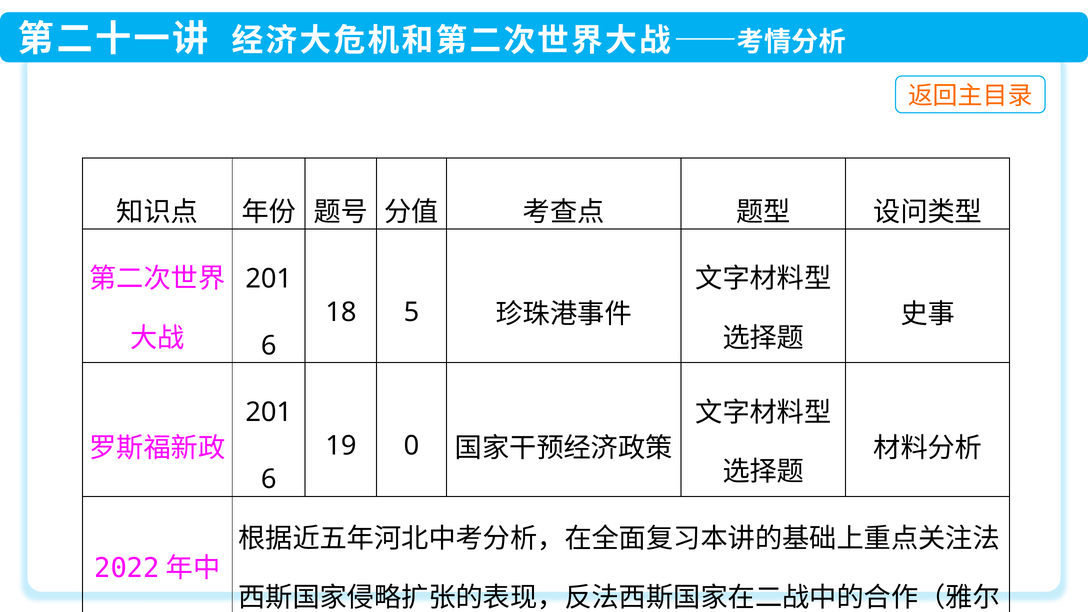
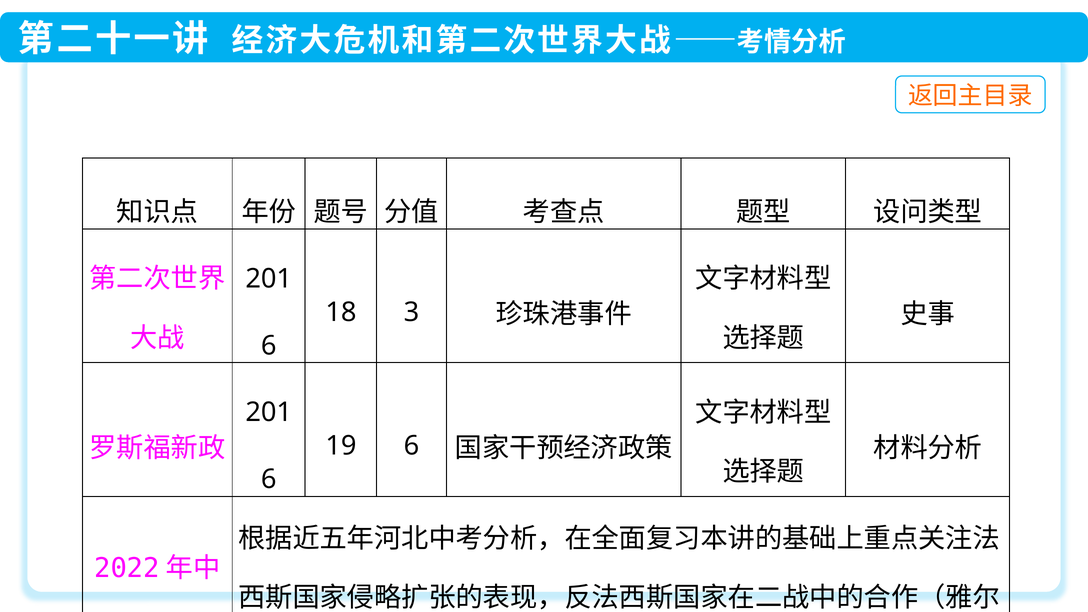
5: 5 -> 3
19 0: 0 -> 6
